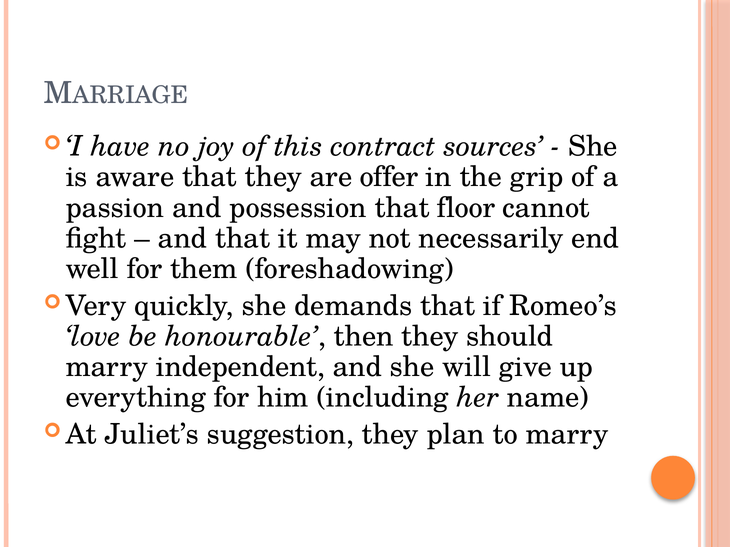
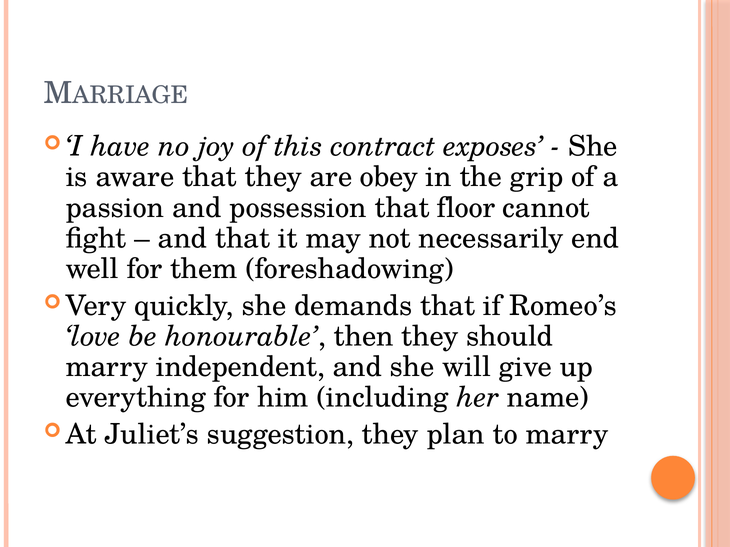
sources: sources -> exposes
offer: offer -> obey
